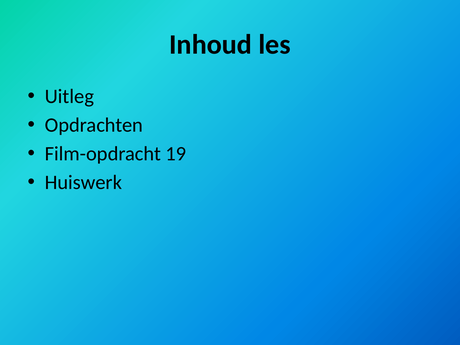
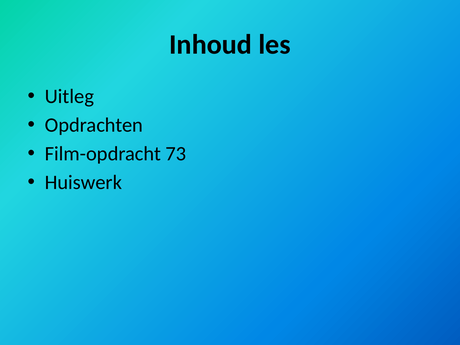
19: 19 -> 73
